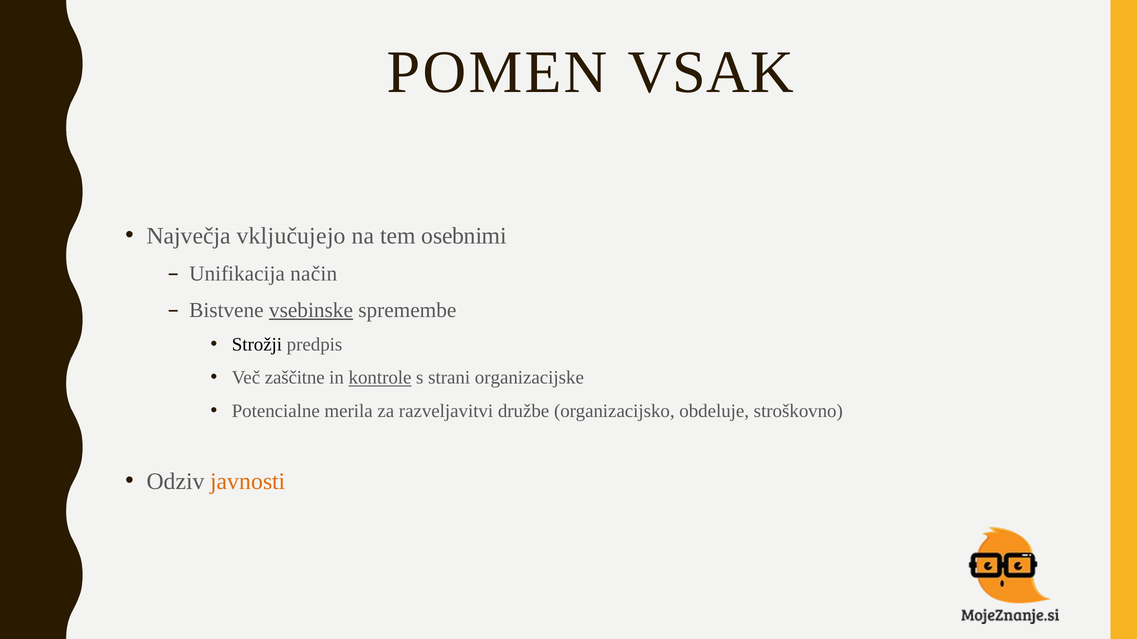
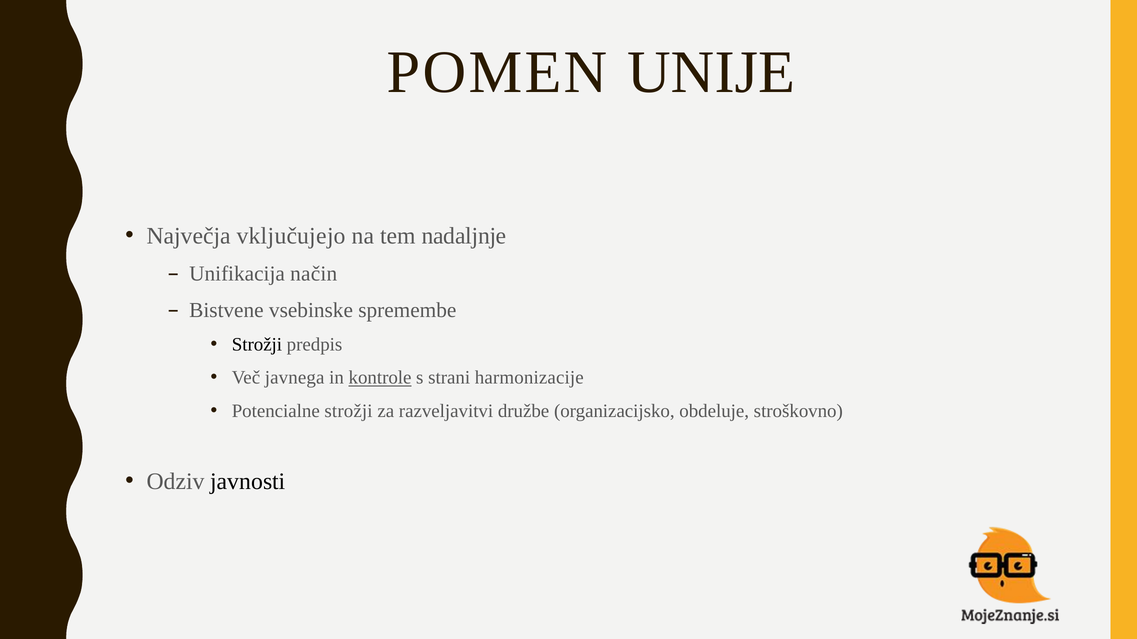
VSAK: VSAK -> UNIJE
osebnimi: osebnimi -> nadaljnje
vsebinske underline: present -> none
zaščitne: zaščitne -> javnega
organizacijske: organizacijske -> harmonizacije
Potencialne merila: merila -> strožji
javnosti colour: orange -> black
